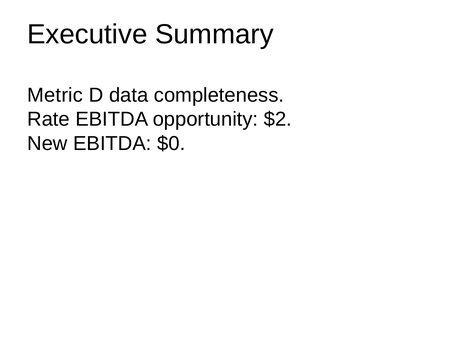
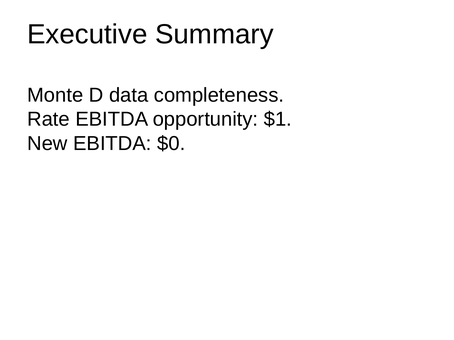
Metric: Metric -> Monte
$2: $2 -> $1
